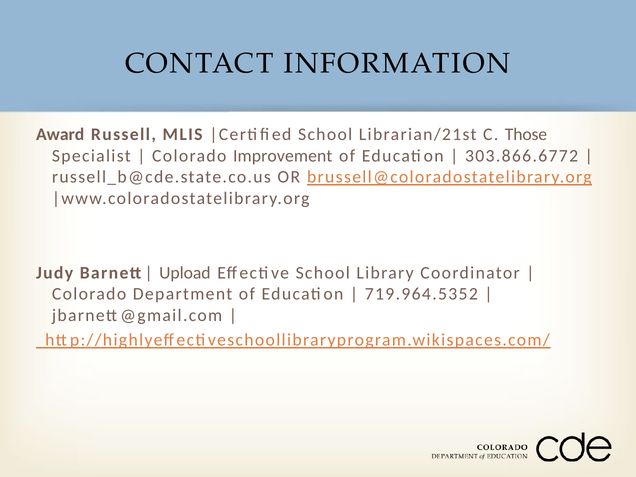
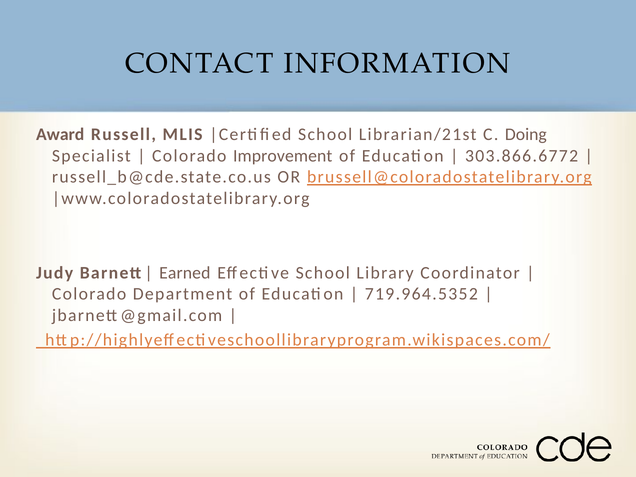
Those: Those -> Doing
Upload: Upload -> Earned
